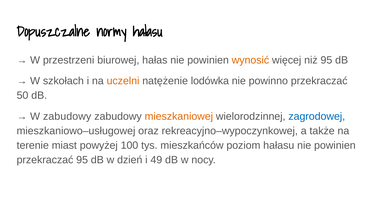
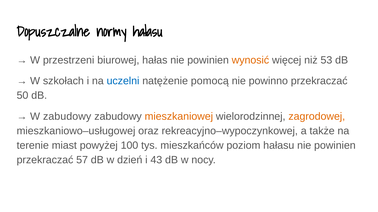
niż 95: 95 -> 53
uczelni colour: orange -> blue
lodówka: lodówka -> pomocą
zagrodowej colour: blue -> orange
przekraczać 95: 95 -> 57
49: 49 -> 43
